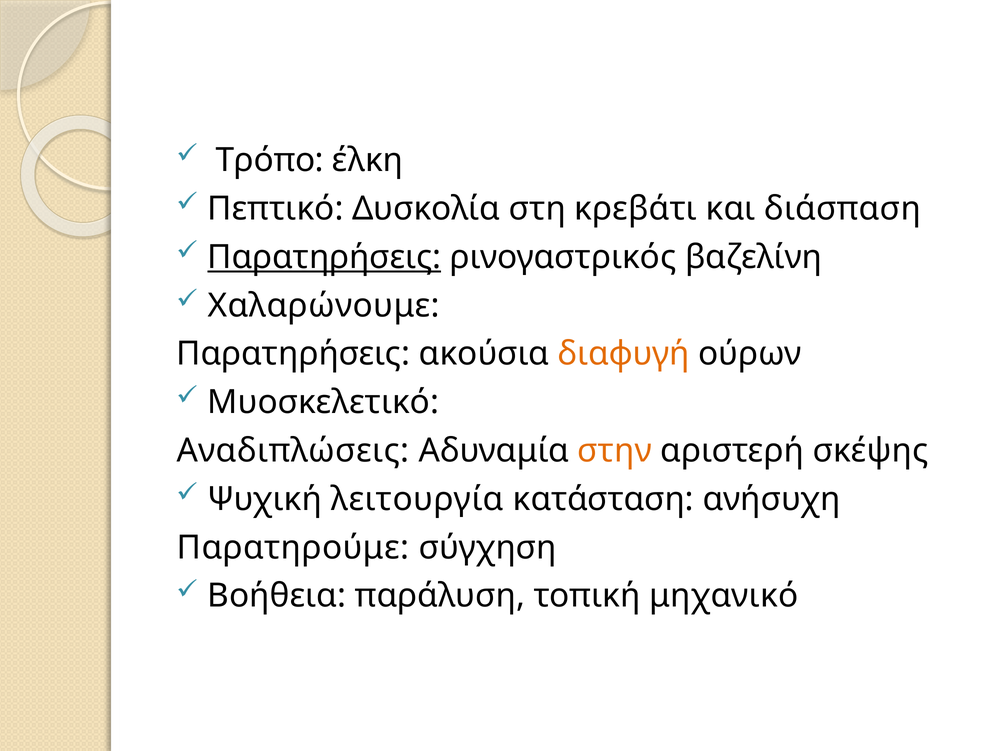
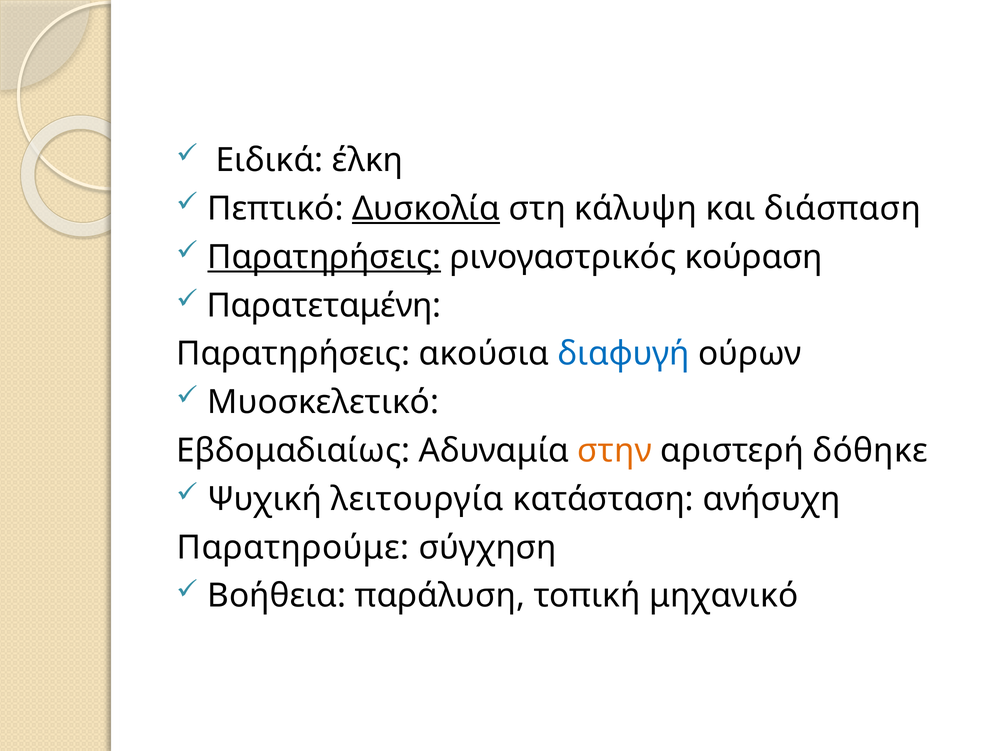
Τρόπο: Τρόπο -> Ειδικά
Δυσκολία underline: none -> present
κρεβάτι: κρεβάτι -> κάλυψη
βαζελίνη: βαζελίνη -> κούραση
Χαλαρώνουμε: Χαλαρώνουμε -> Παρατεταμένη
διαφυγή colour: orange -> blue
Αναδιπλώσεις: Αναδιπλώσεις -> Εβδομαδιαίως
σκέψης: σκέψης -> δόθηκε
